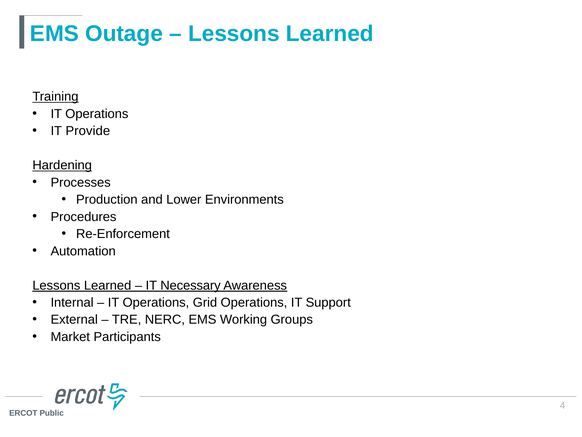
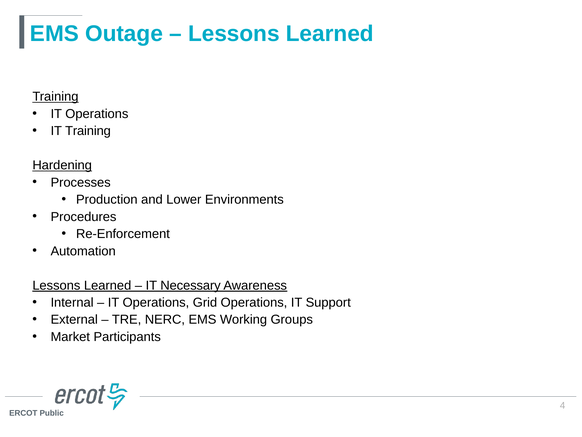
IT Provide: Provide -> Training
